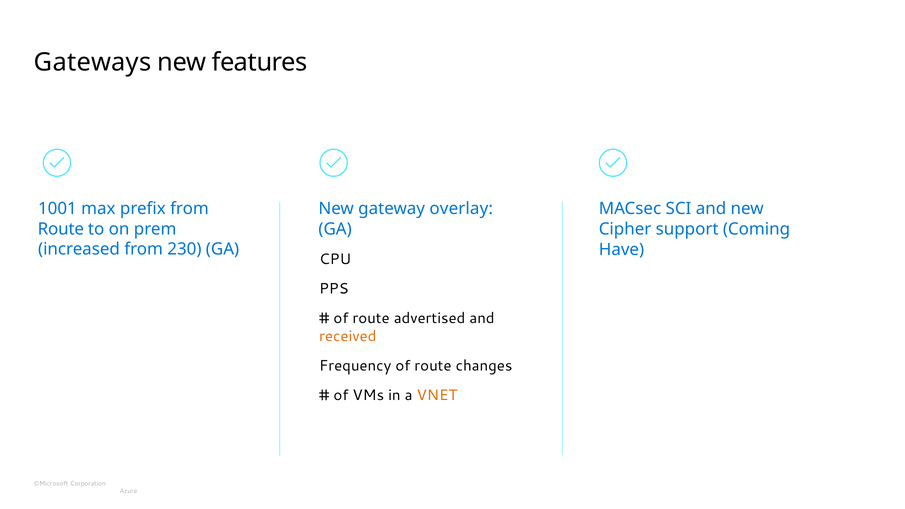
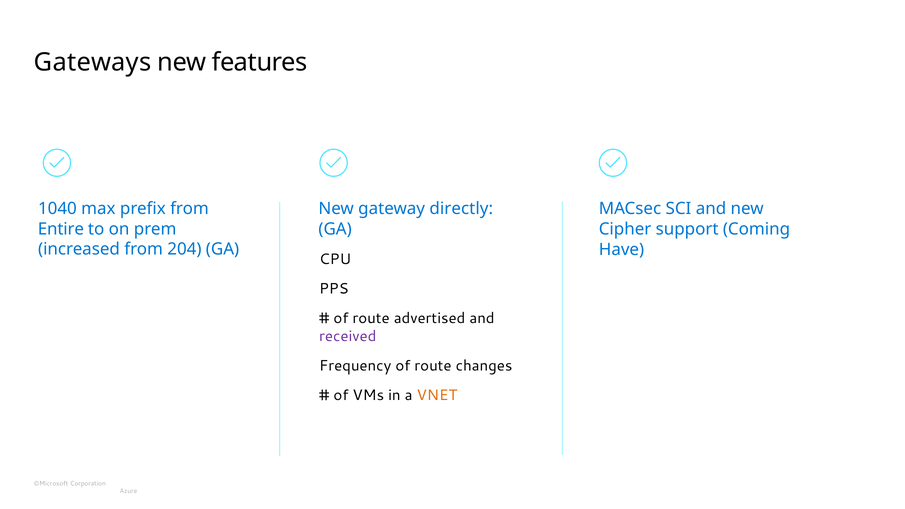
1001: 1001 -> 1040
overlay: overlay -> directly
Route at (61, 229): Route -> Entire
230: 230 -> 204
received colour: orange -> purple
